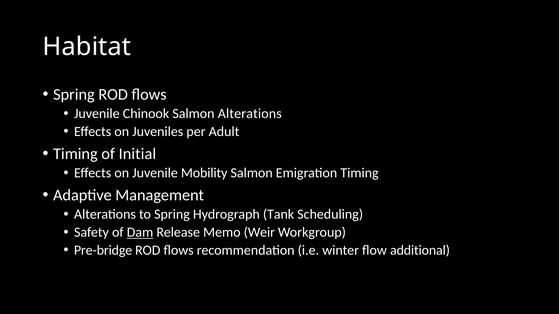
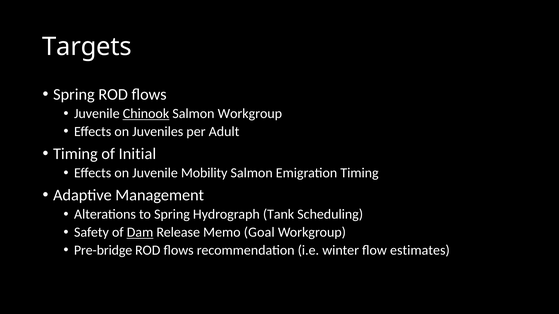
Habitat: Habitat -> Targets
Chinook underline: none -> present
Salmon Alterations: Alterations -> Workgroup
Weir: Weir -> Goal
additional: additional -> estimates
